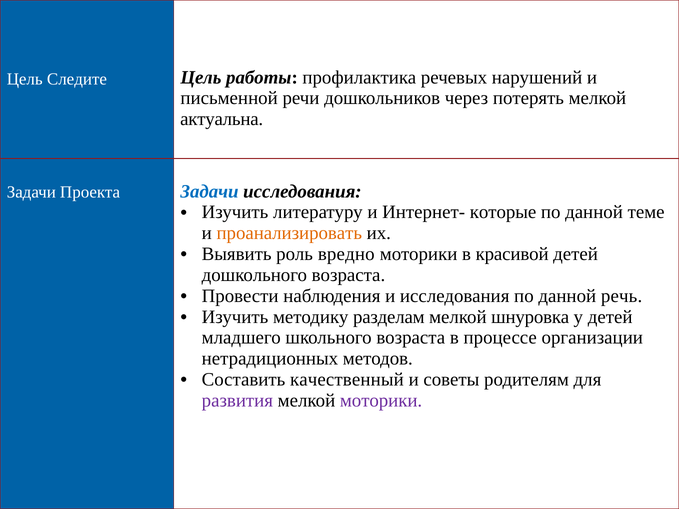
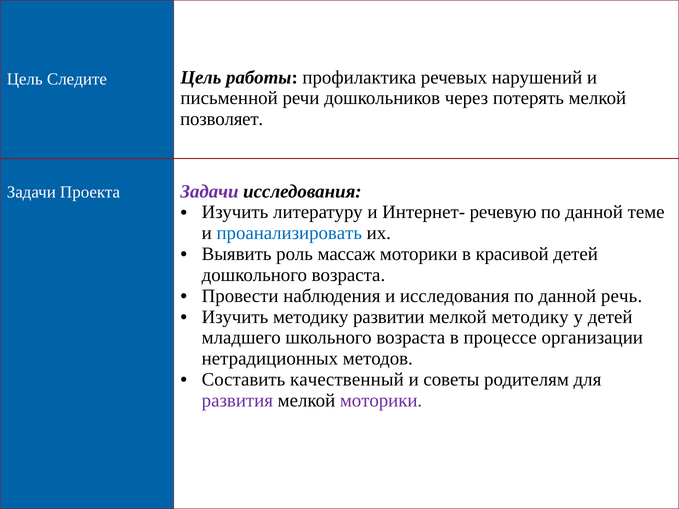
актуальна: актуальна -> позволяет
Задачи at (210, 191) colour: blue -> purple
которые: которые -> речевую
проанализировать colour: orange -> blue
вредно: вредно -> массаж
разделам: разделам -> развитии
мелкой шнуровка: шнуровка -> методику
